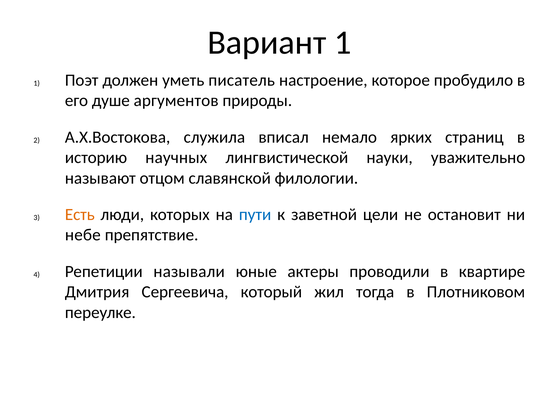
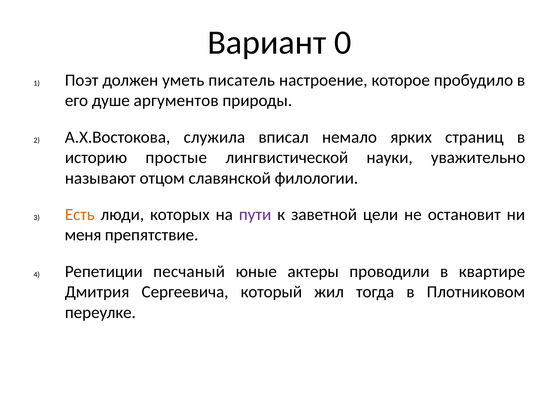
Вариант 1: 1 -> 0
научных: научных -> простые
пути colour: blue -> purple
небе: небе -> меня
называли: называли -> песчаный
